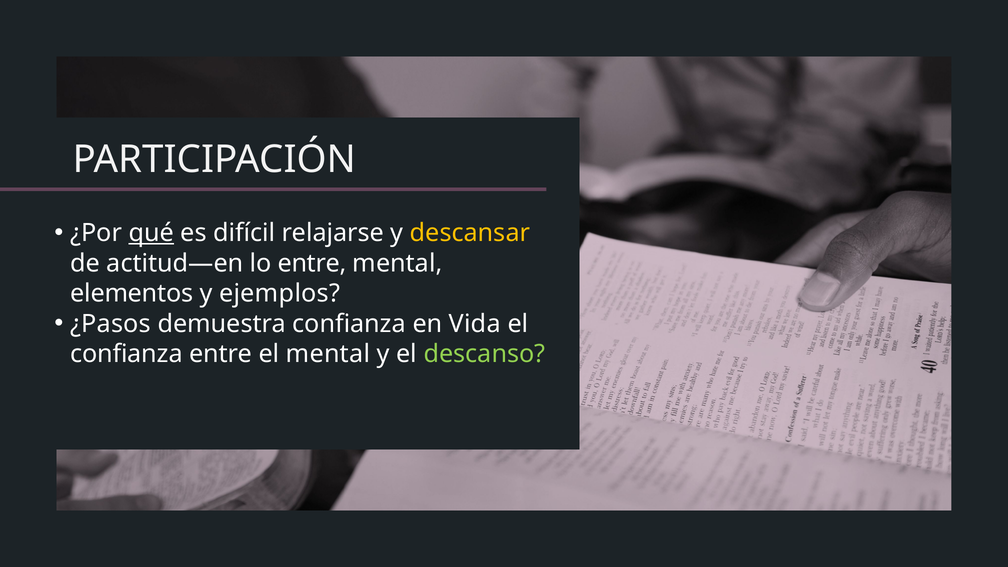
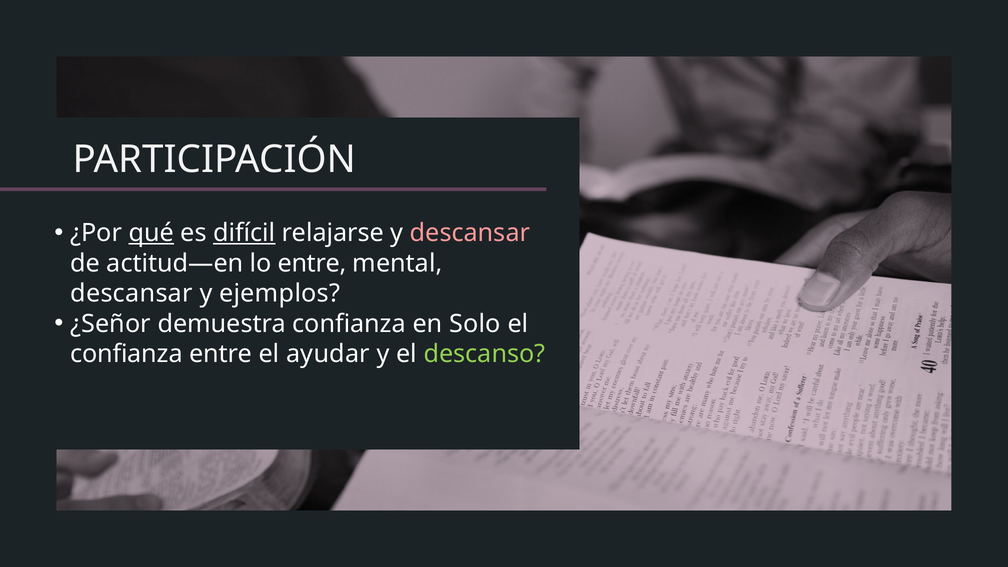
difícil underline: none -> present
descansar at (470, 233) colour: yellow -> pink
elementos at (132, 294): elementos -> descansar
¿Pasos: ¿Pasos -> ¿Señor
Vida: Vida -> Solo
el mental: mental -> ayudar
